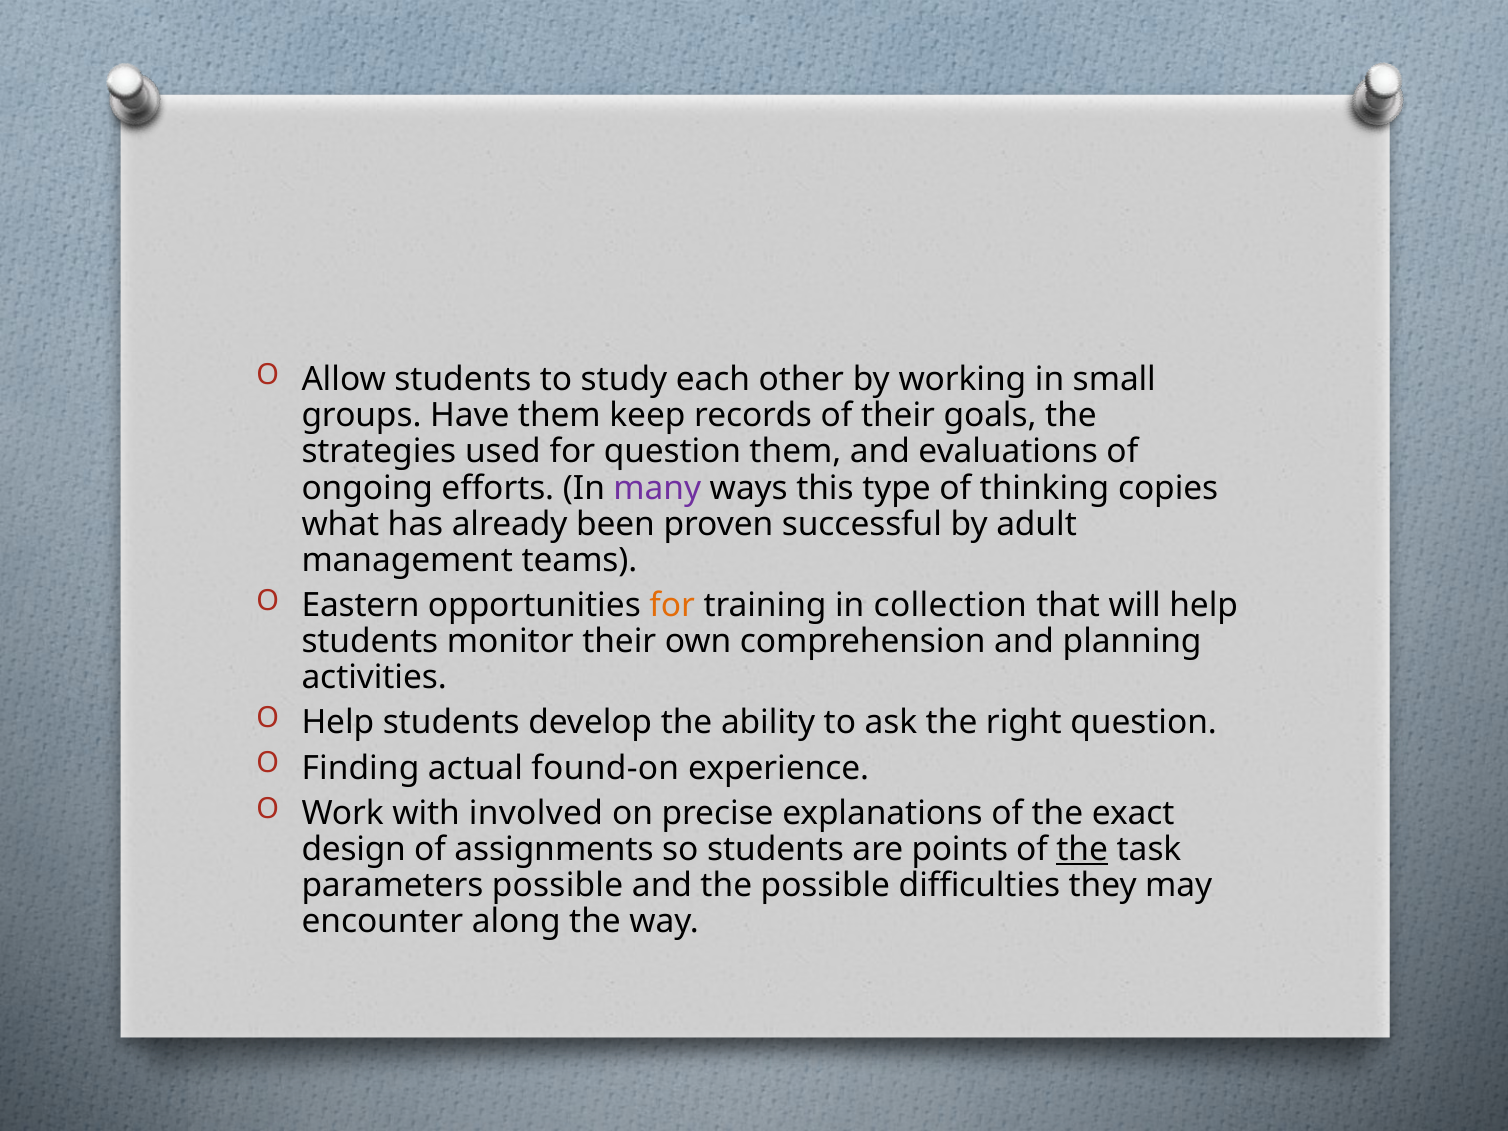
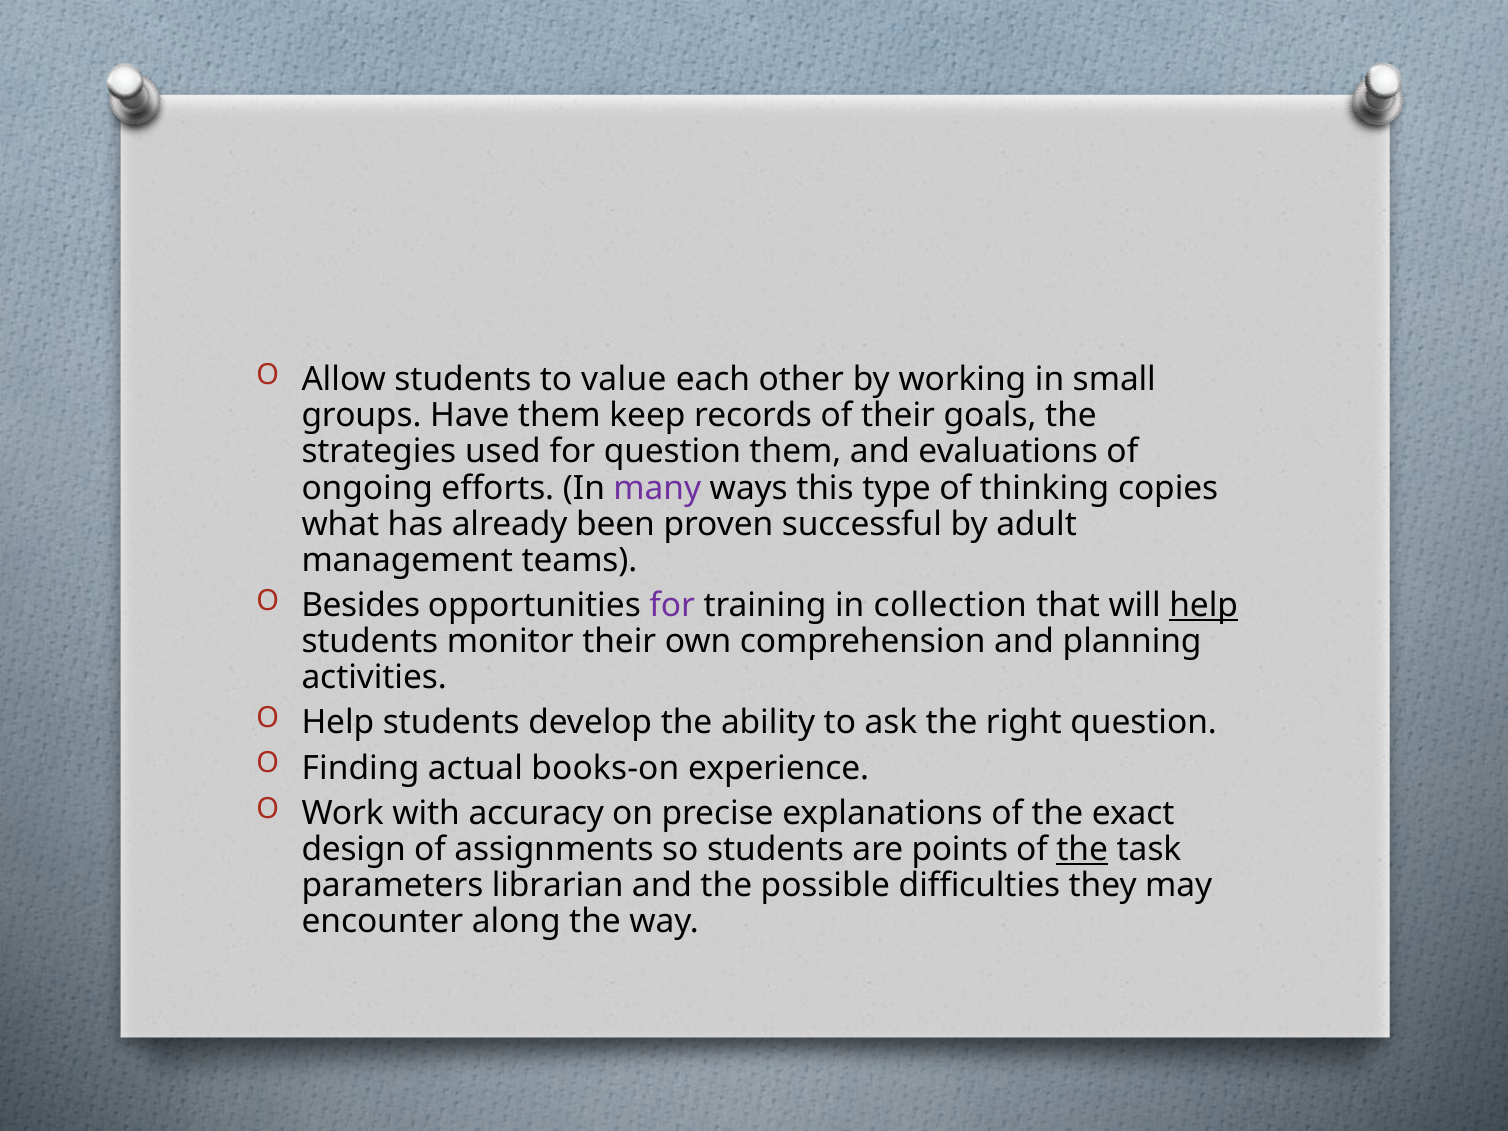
study: study -> value
Eastern: Eastern -> Besides
for at (672, 605) colour: orange -> purple
help at (1204, 605) underline: none -> present
found-on: found-on -> books-on
involved: involved -> accuracy
parameters possible: possible -> librarian
